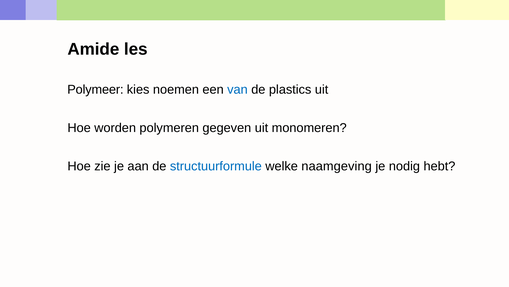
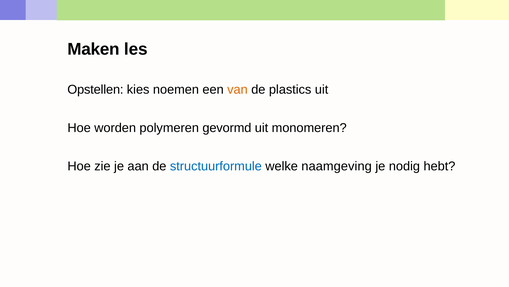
Amide: Amide -> Maken
Polymeer: Polymeer -> Opstellen
van colour: blue -> orange
gegeven: gegeven -> gevormd
